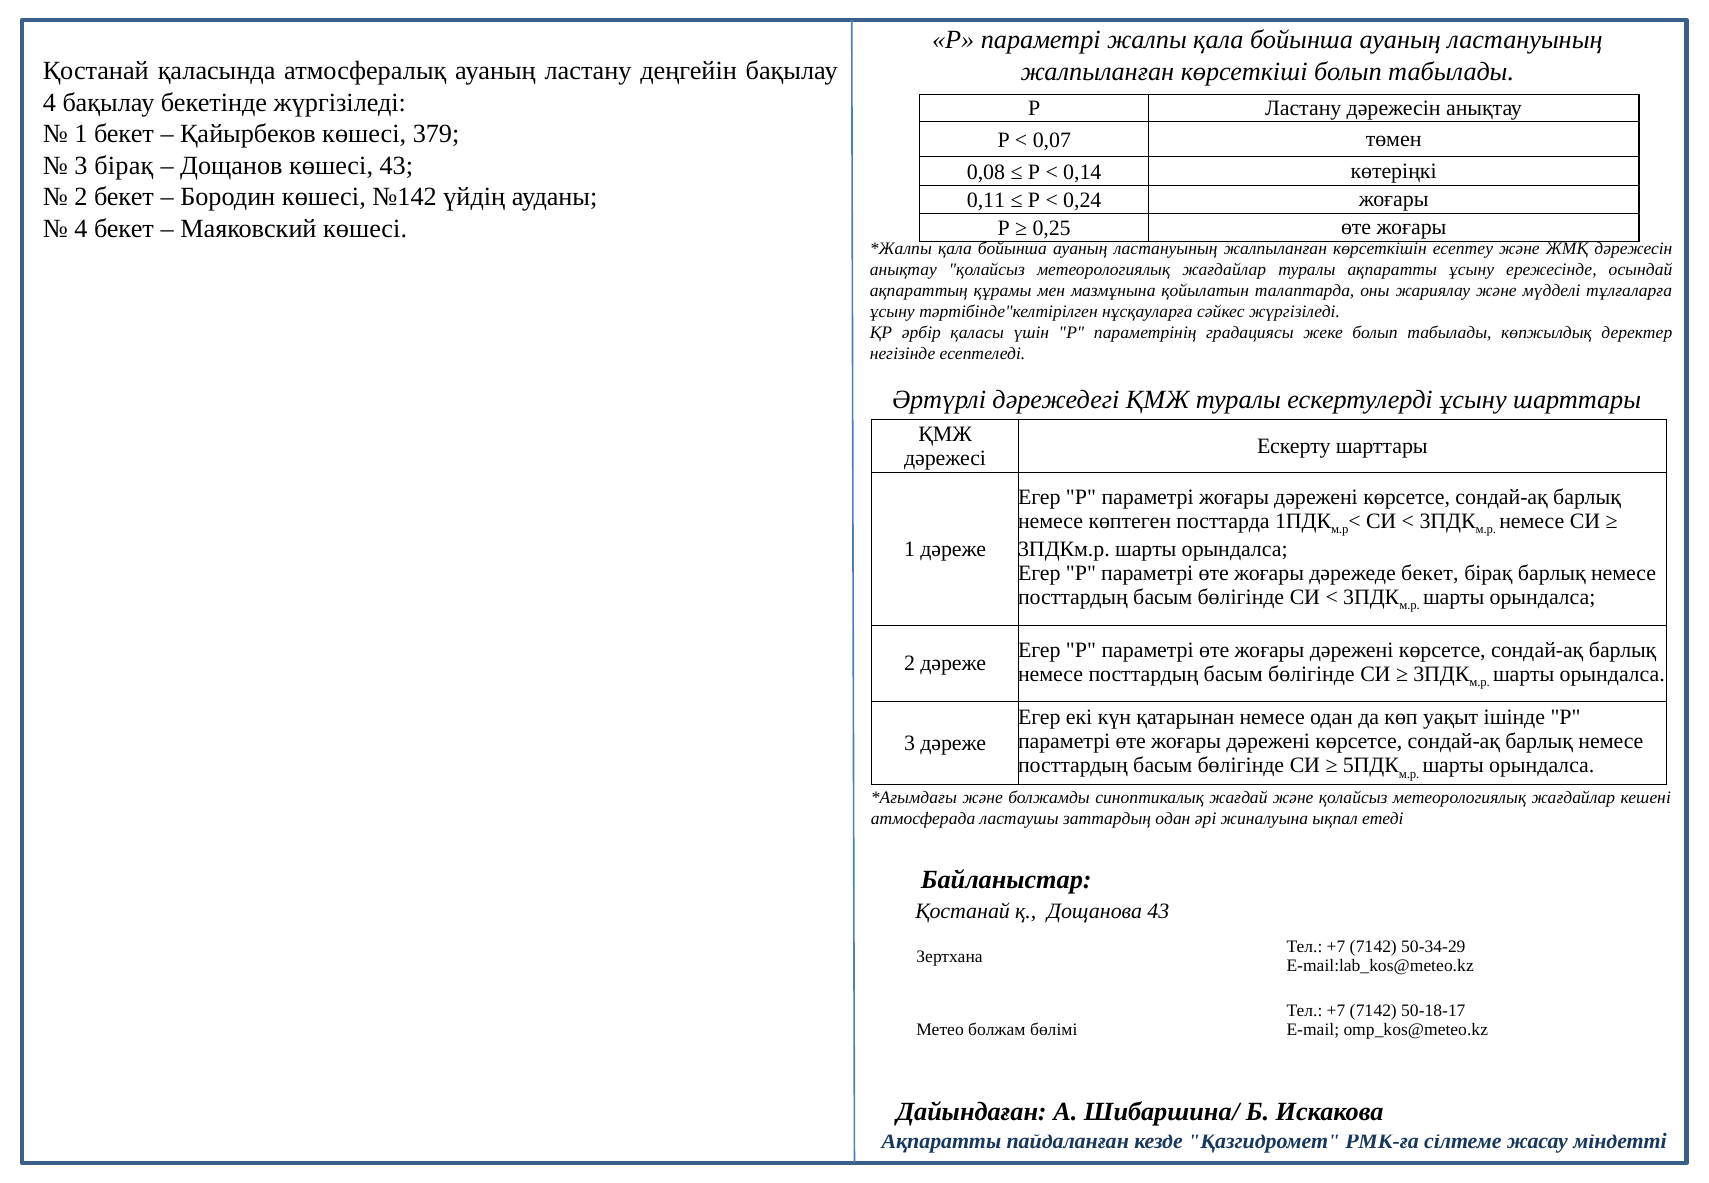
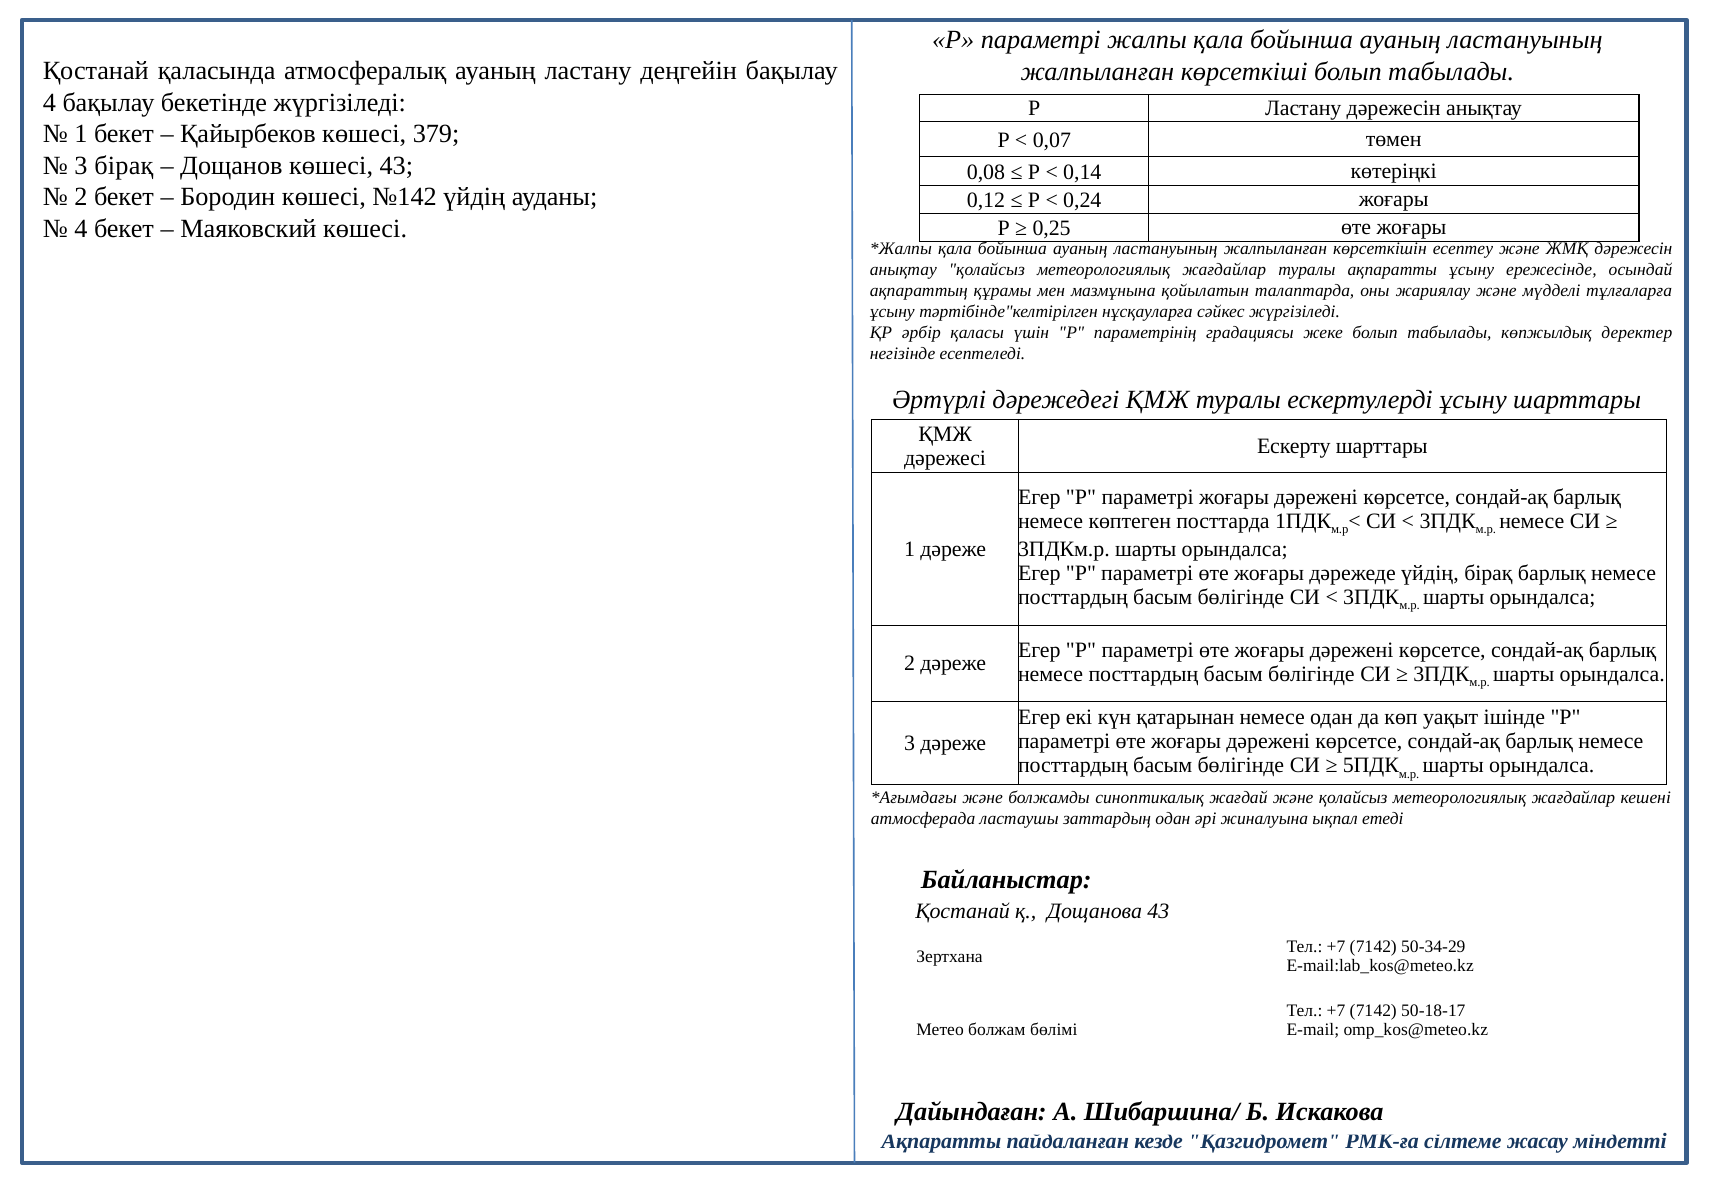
0,11: 0,11 -> 0,12
дәрежеде бекет: бекет -> үйдің
